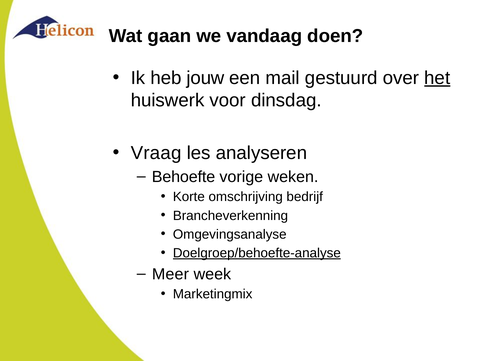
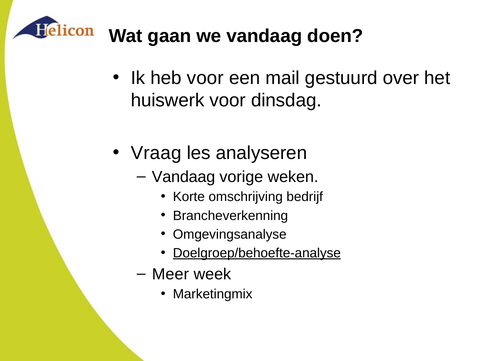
heb jouw: jouw -> voor
het underline: present -> none
Behoefte at (184, 177): Behoefte -> Vandaag
